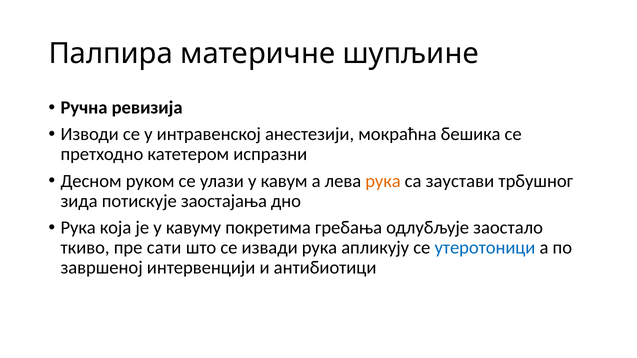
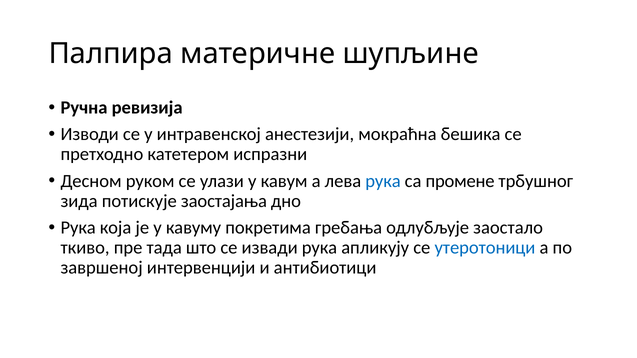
рука at (383, 181) colour: orange -> blue
заустави: заустави -> промене
сати: сати -> тада
